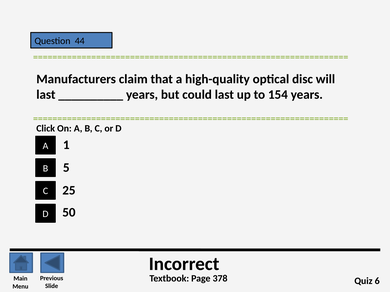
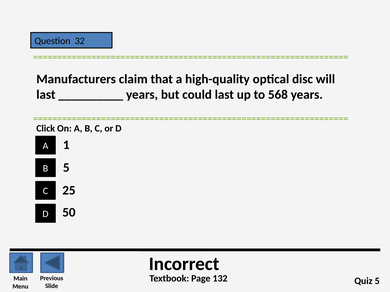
44: 44 -> 32
154: 154 -> 568
378: 378 -> 132
Quiz 6: 6 -> 5
